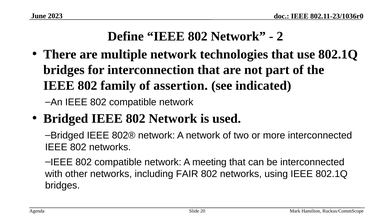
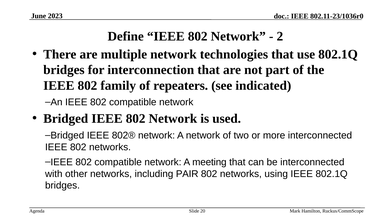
assertion: assertion -> repeaters
FAIR: FAIR -> PAIR
